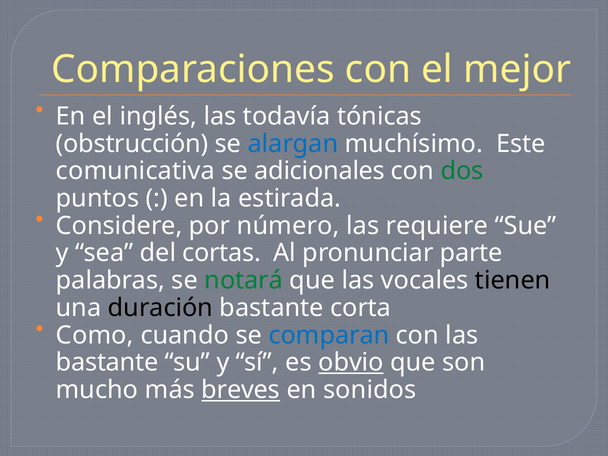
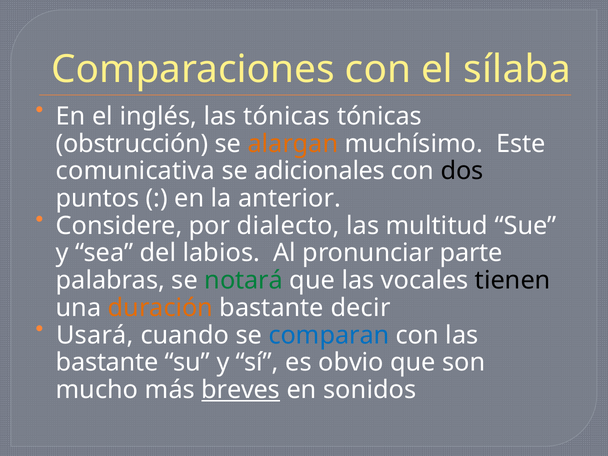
mejor: mejor -> sílaba
las todavía: todavía -> tónicas
alargan colour: blue -> orange
dos colour: green -> black
estirada: estirada -> anterior
número: número -> dialecto
requiere: requiere -> multitud
cortas: cortas -> labios
duración colour: black -> orange
corta: corta -> decir
Como: Como -> Usará
obvio underline: present -> none
